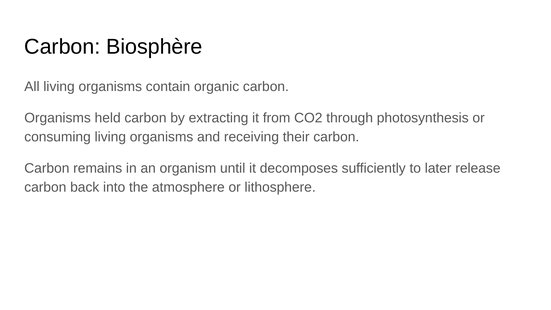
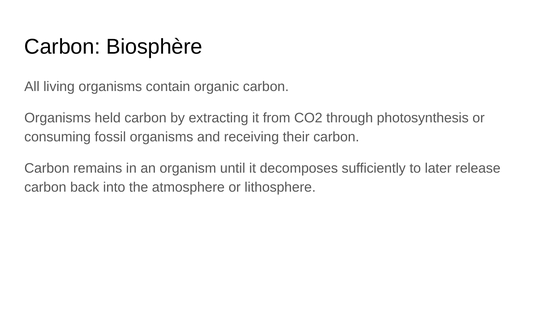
consuming living: living -> fossil
